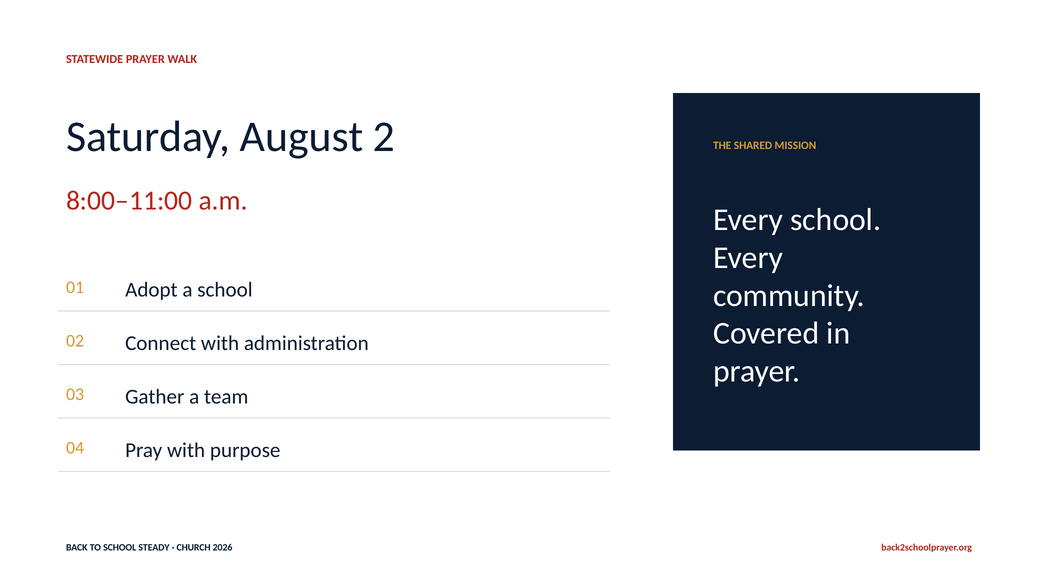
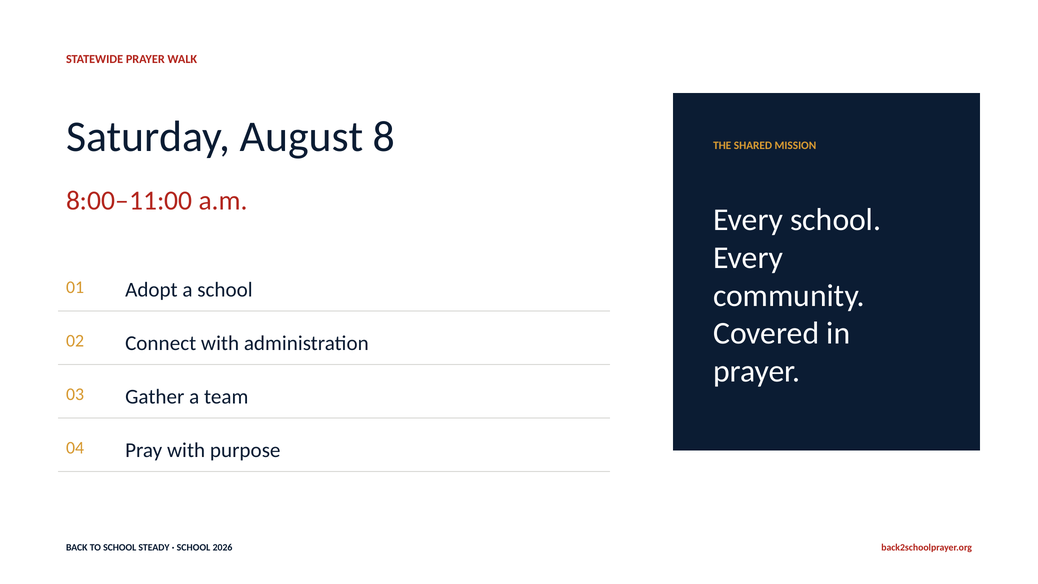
2: 2 -> 8
CHURCH at (194, 547): CHURCH -> SCHOOL
